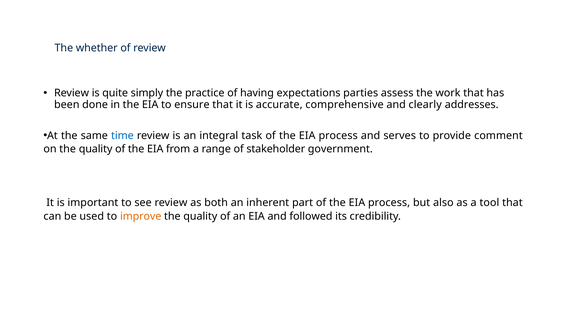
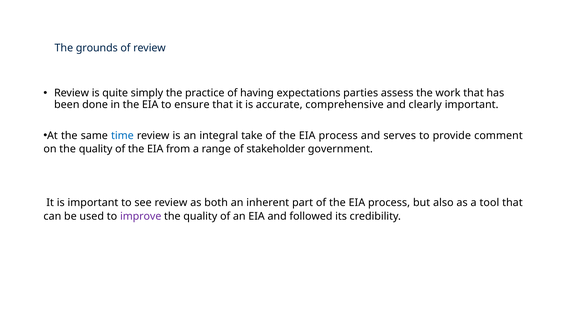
whether: whether -> grounds
clearly addresses: addresses -> important
task: task -> take
improve colour: orange -> purple
